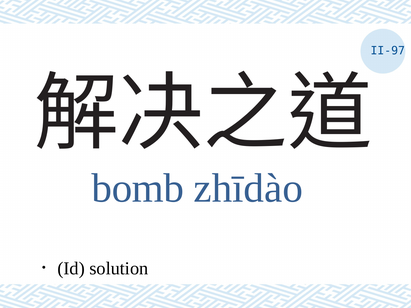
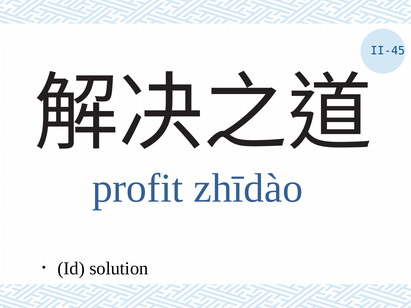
II-97: II-97 -> II-45
bomb: bomb -> profit
